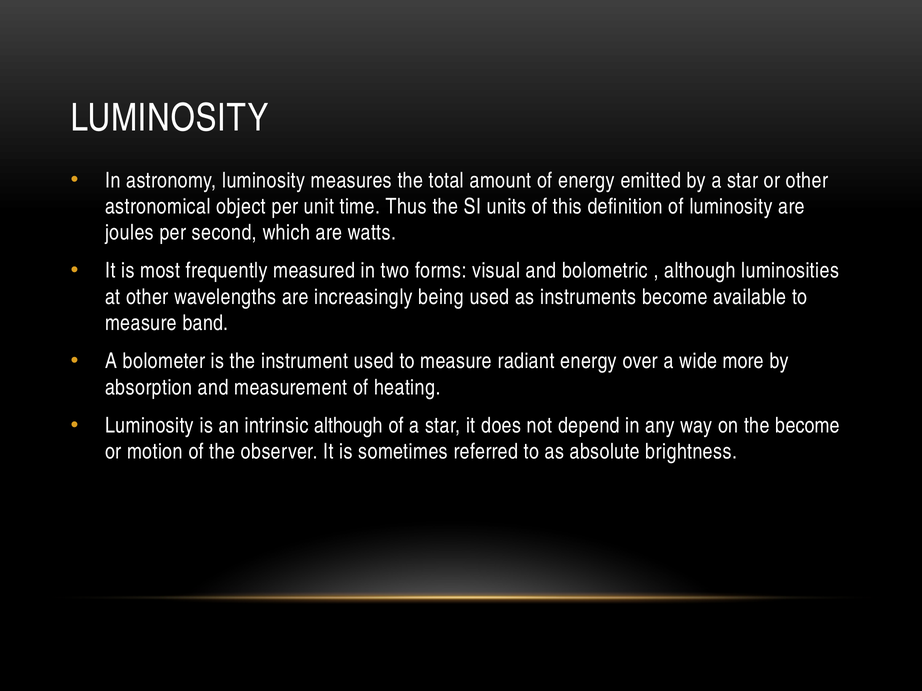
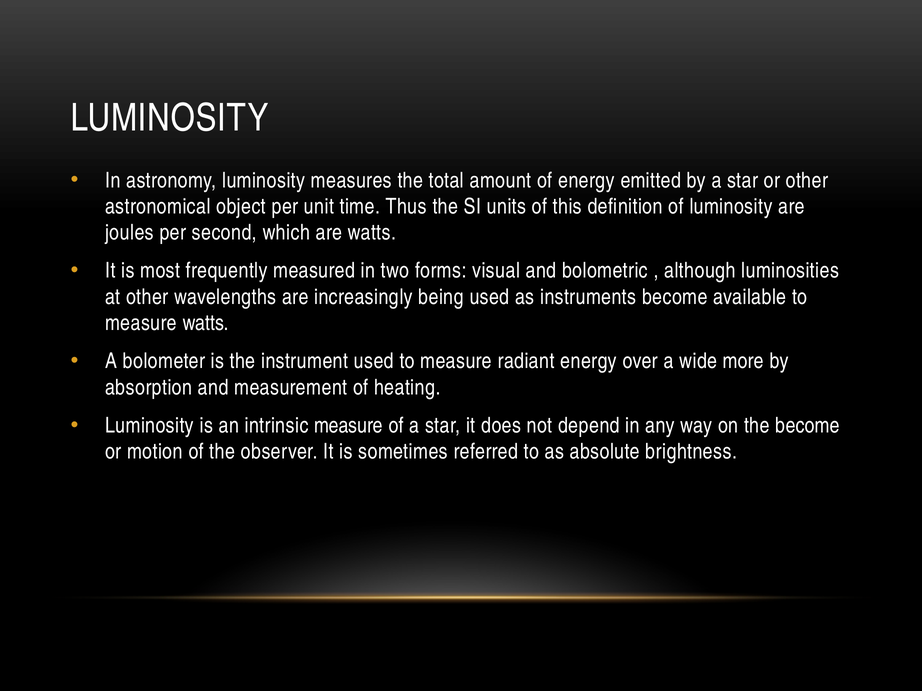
measure band: band -> watts
intrinsic although: although -> measure
